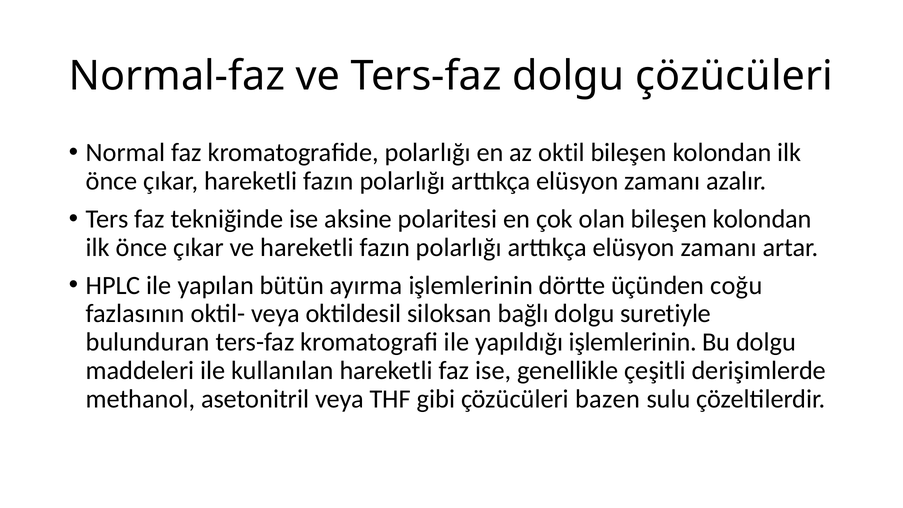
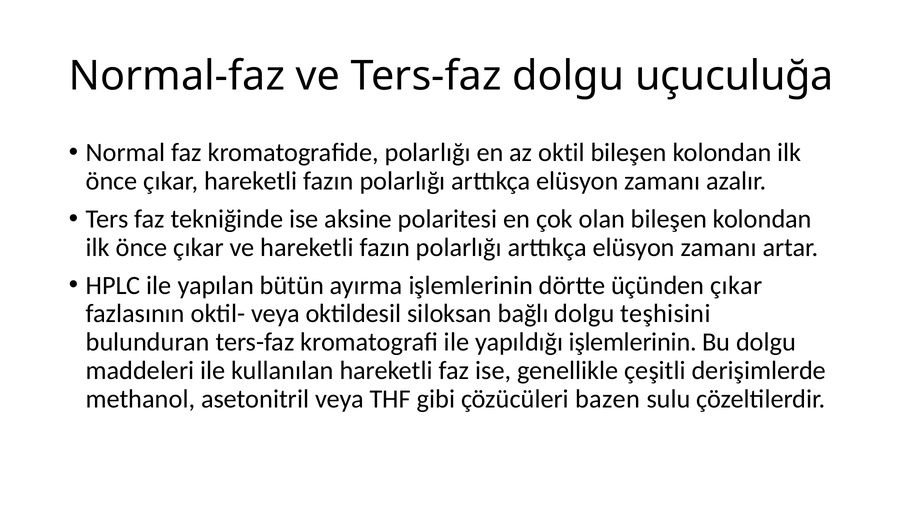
dolgu çözücüleri: çözücüleri -> uçuculuğa
üçünden coğu: coğu -> çıkar
suretiyle: suretiyle -> teşhisini
